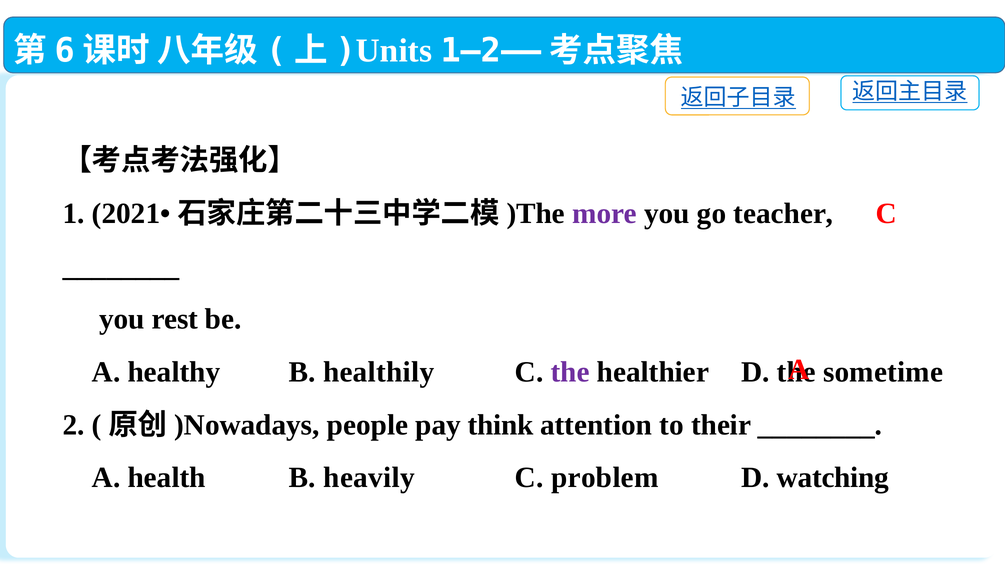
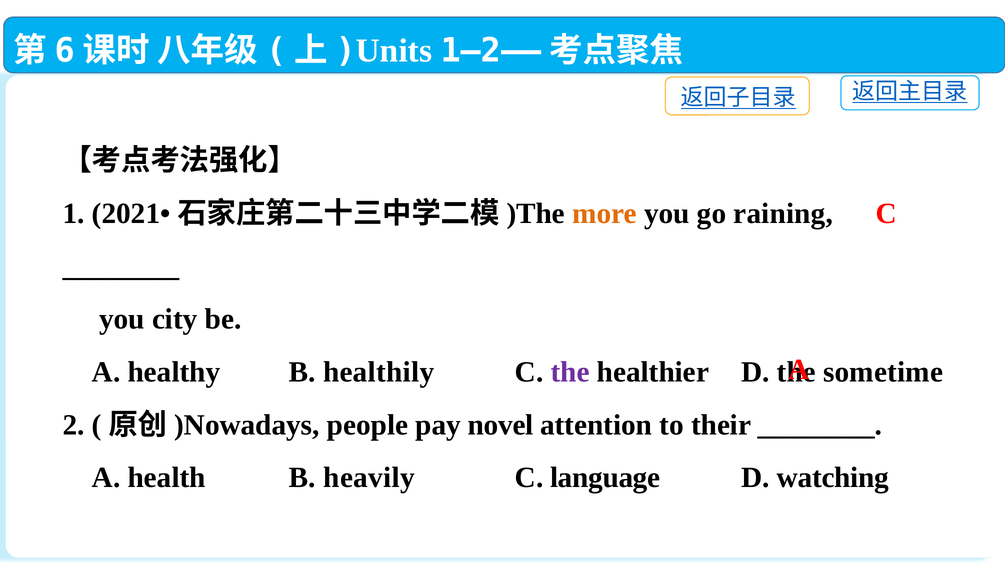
more colour: purple -> orange
teacher: teacher -> raining
rest: rest -> city
think: think -> novel
problem: problem -> language
